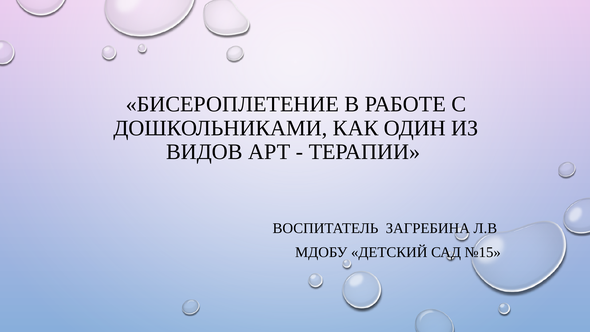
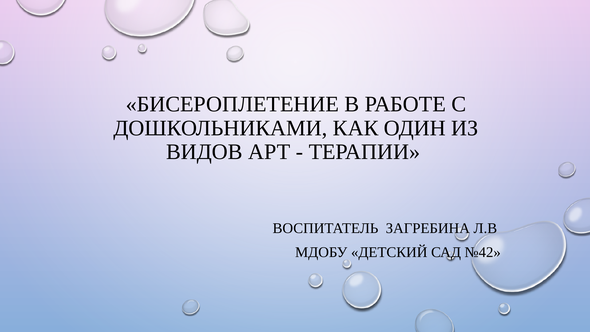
№15: №15 -> №42
